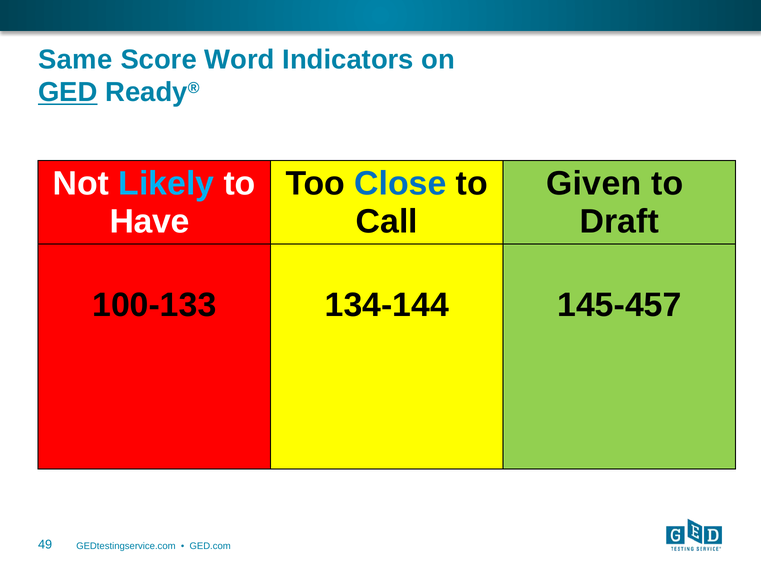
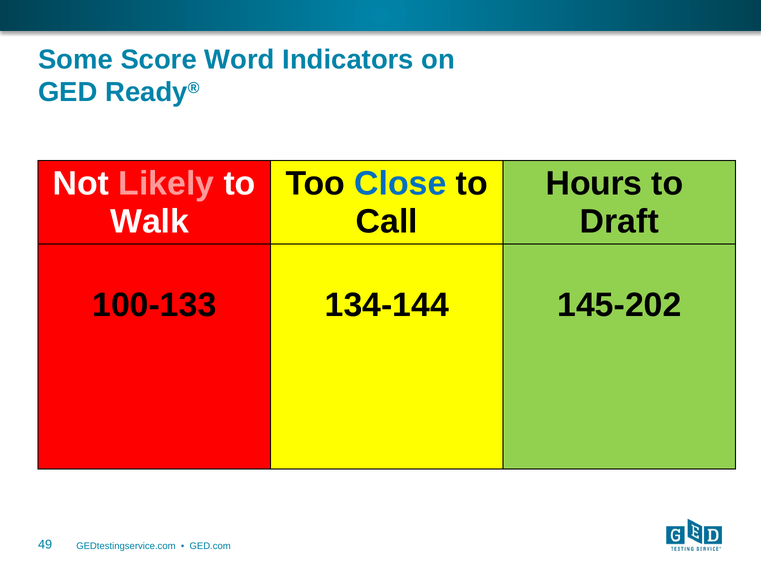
Same: Same -> Some
GED underline: present -> none
Likely colour: light blue -> pink
Given: Given -> Hours
Have: Have -> Walk
145-457: 145-457 -> 145-202
